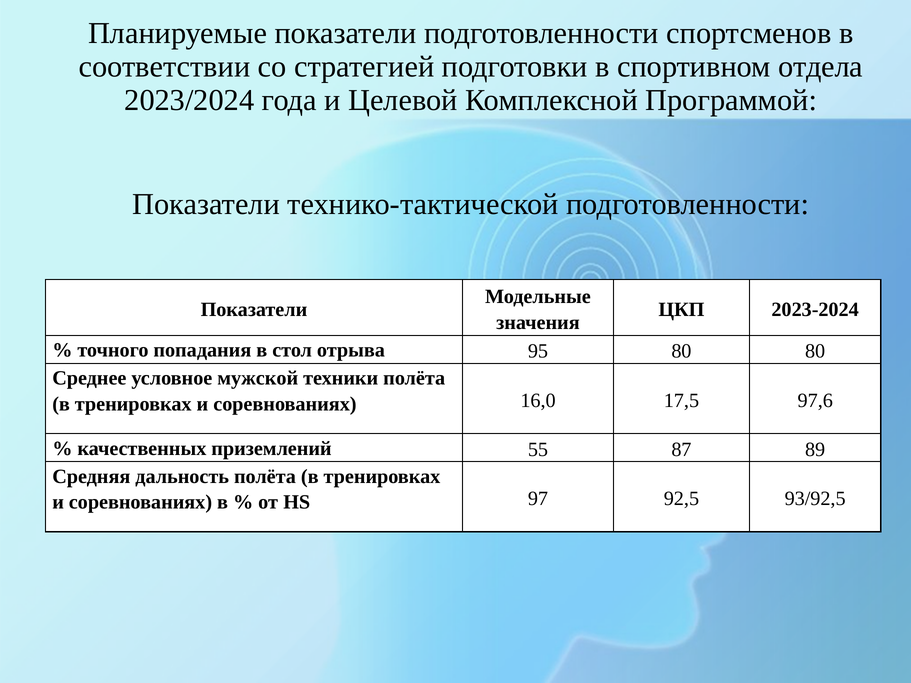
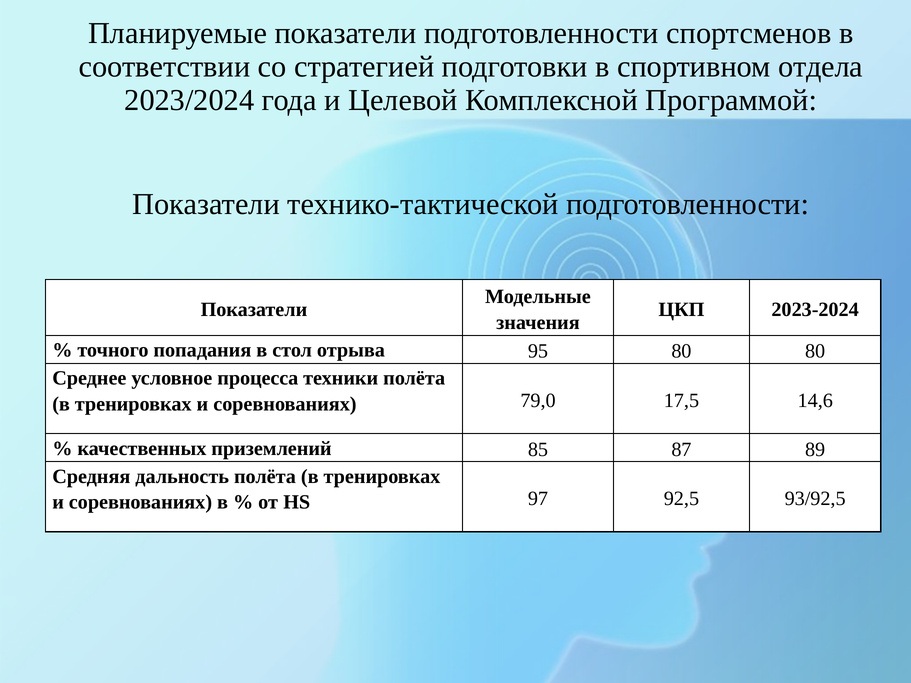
мужской: мужской -> процесса
16,0: 16,0 -> 79,0
97,6: 97,6 -> 14,6
55: 55 -> 85
